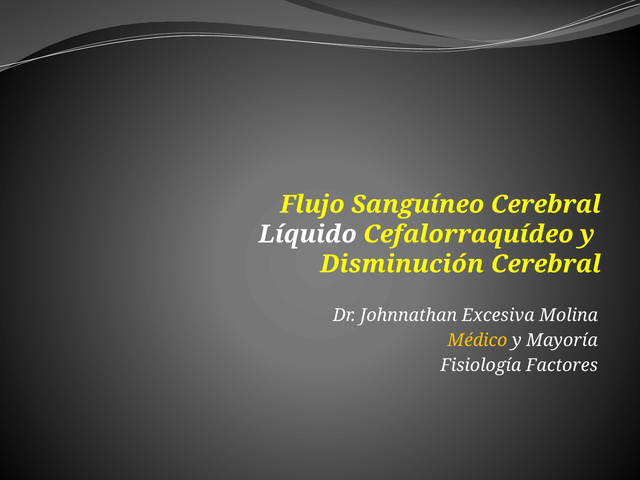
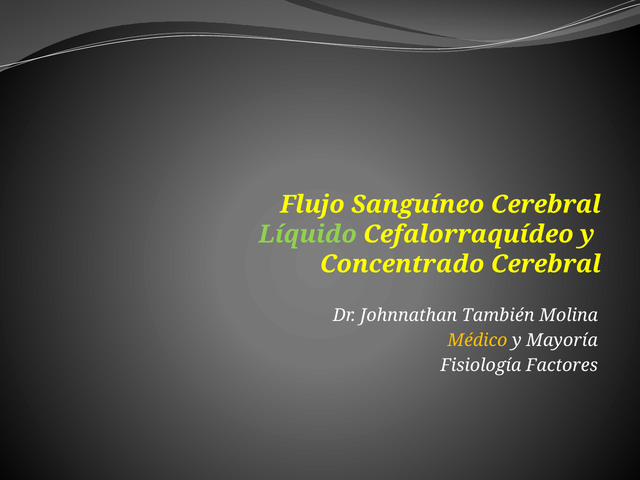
Líquido colour: white -> light green
Disminución: Disminución -> Concentrado
Excesiva: Excesiva -> También
